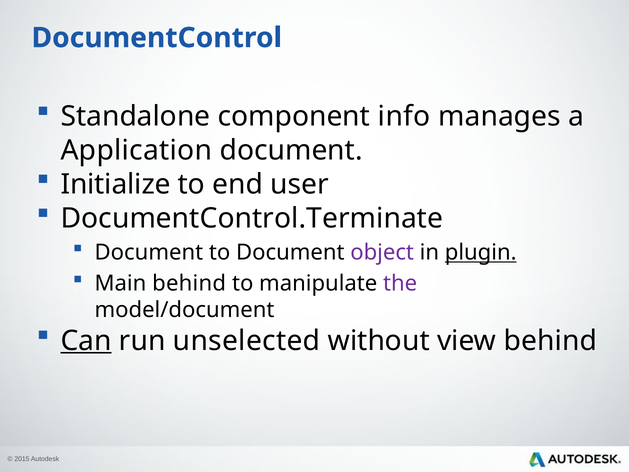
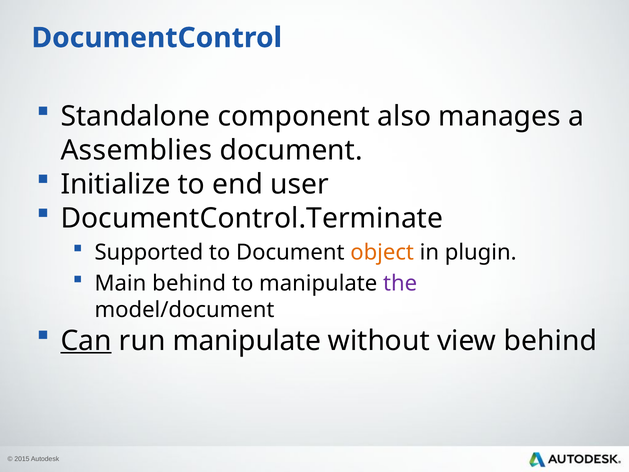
info: info -> also
Application: Application -> Assemblies
Document at (149, 252): Document -> Supported
object colour: purple -> orange
plugin underline: present -> none
run unselected: unselected -> manipulate
